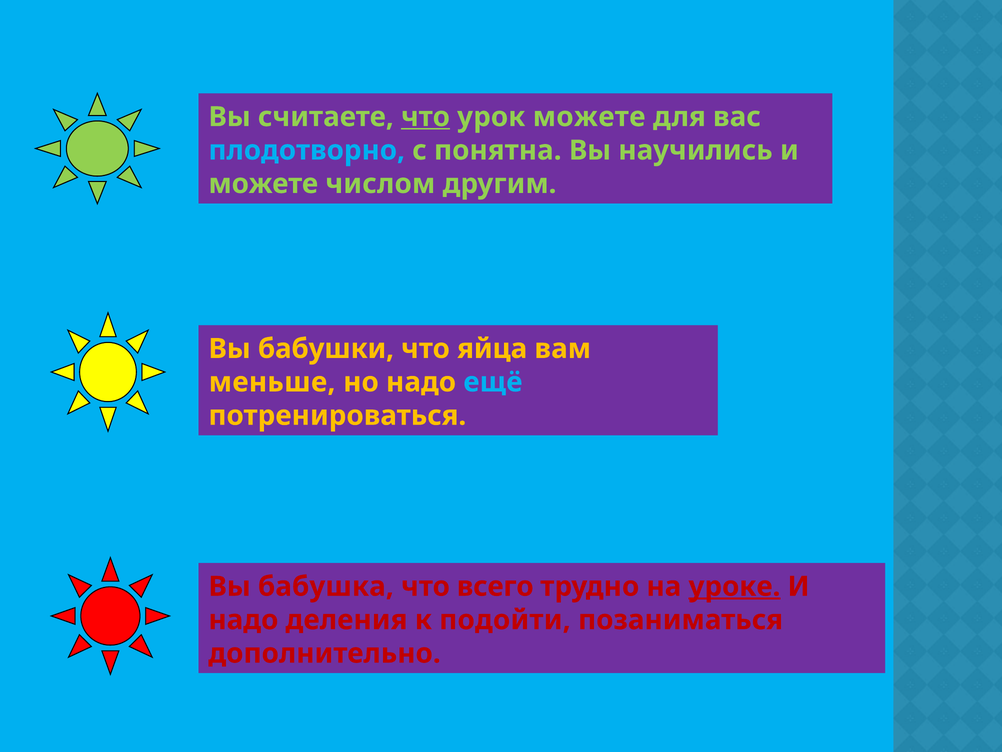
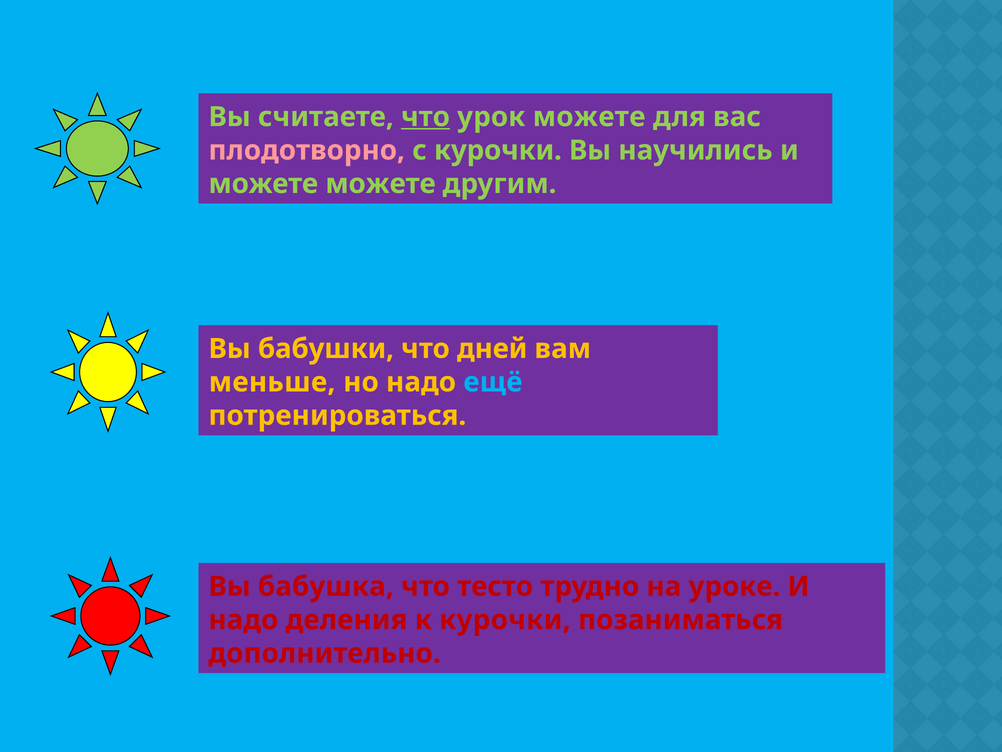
плодотворно colour: light blue -> pink
с понятна: понятна -> курочки
можете числом: числом -> можете
яйца: яйца -> дней
всего: всего -> тесто
уроке underline: present -> none
к подойти: подойти -> курочки
